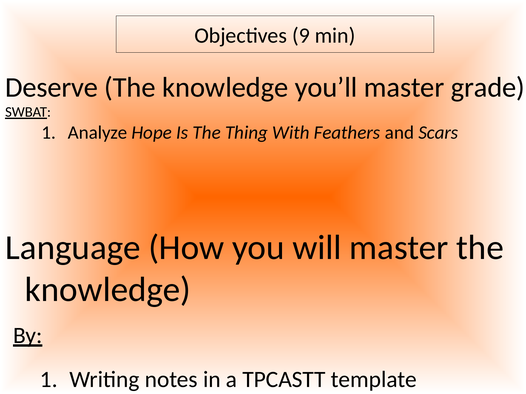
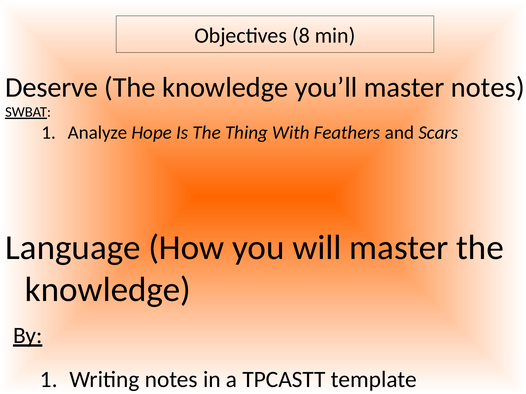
9: 9 -> 8
master grade: grade -> notes
